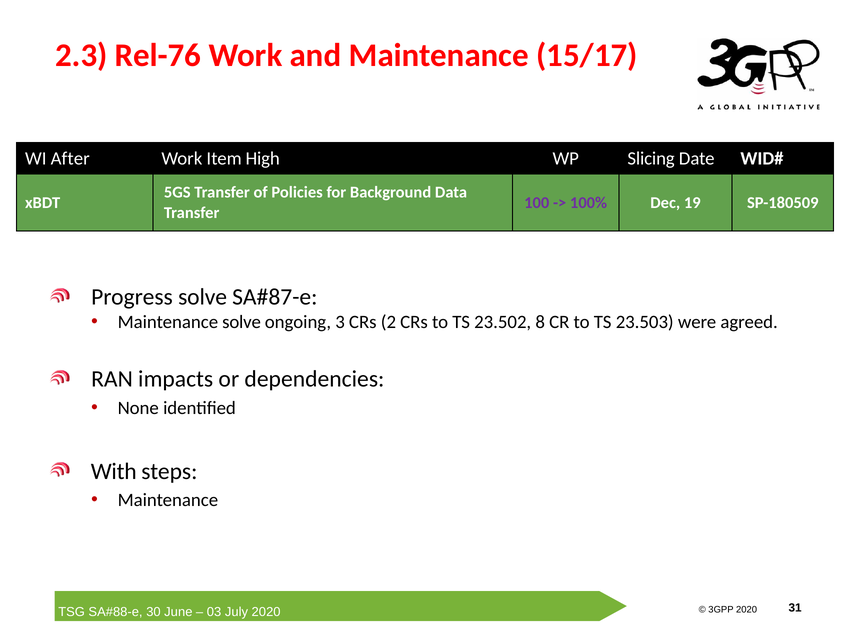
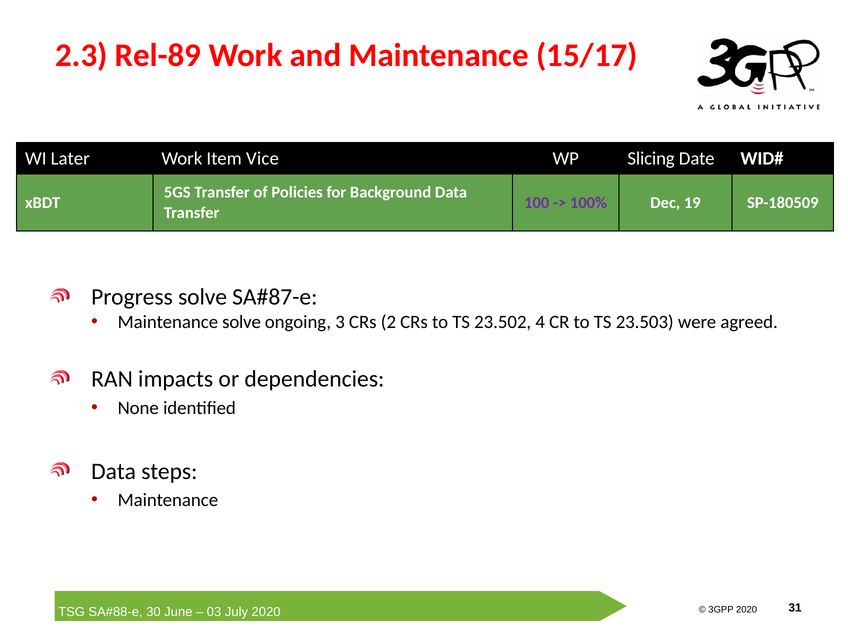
Rel-76: Rel-76 -> Rel-89
After: After -> Later
High: High -> Vice
8: 8 -> 4
With at (114, 471): With -> Data
